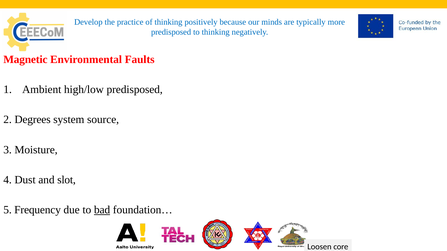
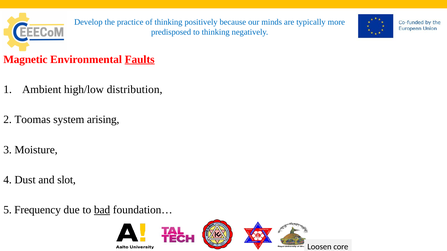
Faults underline: none -> present
high/low predisposed: predisposed -> distribution
Degrees: Degrees -> Toomas
source: source -> arising
